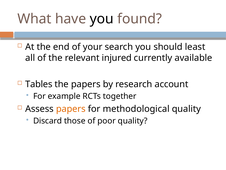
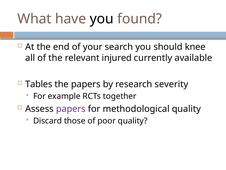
least: least -> knee
account: account -> severity
papers at (71, 109) colour: orange -> purple
